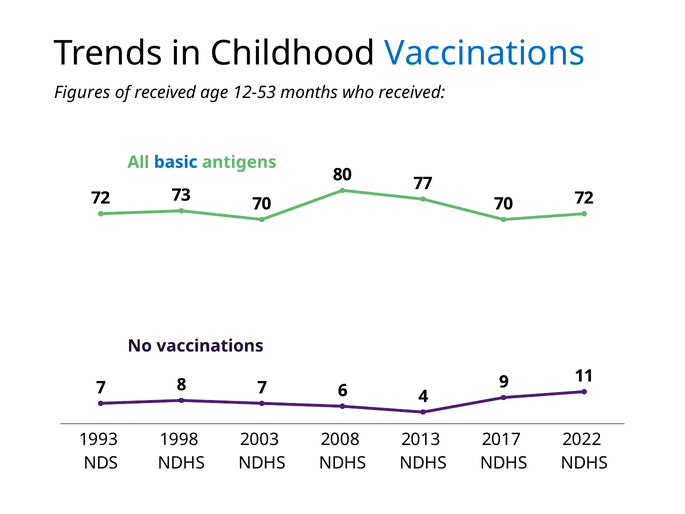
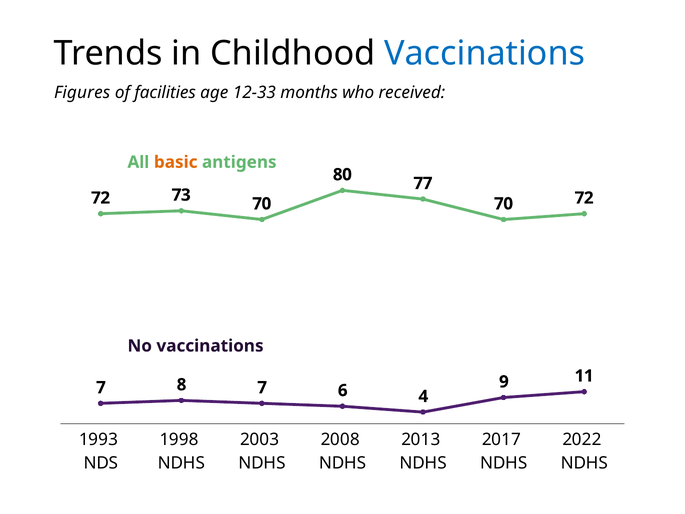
of received: received -> facilities
12-53: 12-53 -> 12-33
basic colour: blue -> orange
